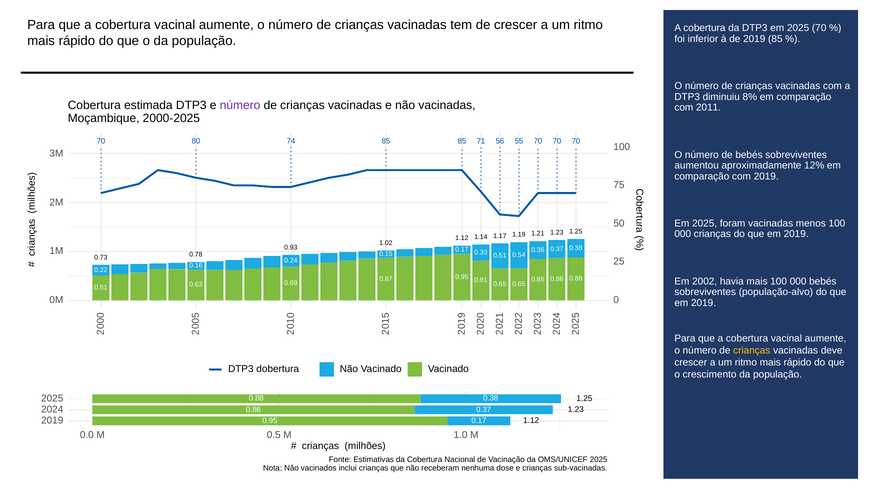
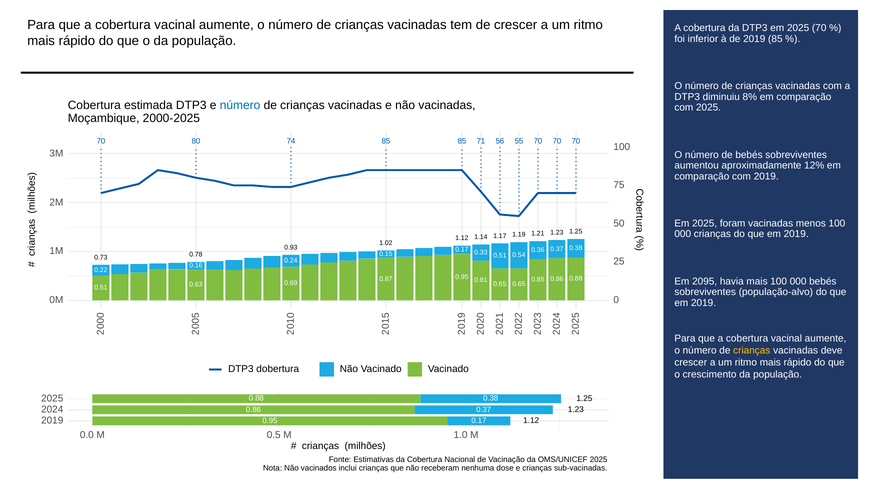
número at (240, 105) colour: purple -> blue
com 2011: 2011 -> 2025
2002: 2002 -> 2095
